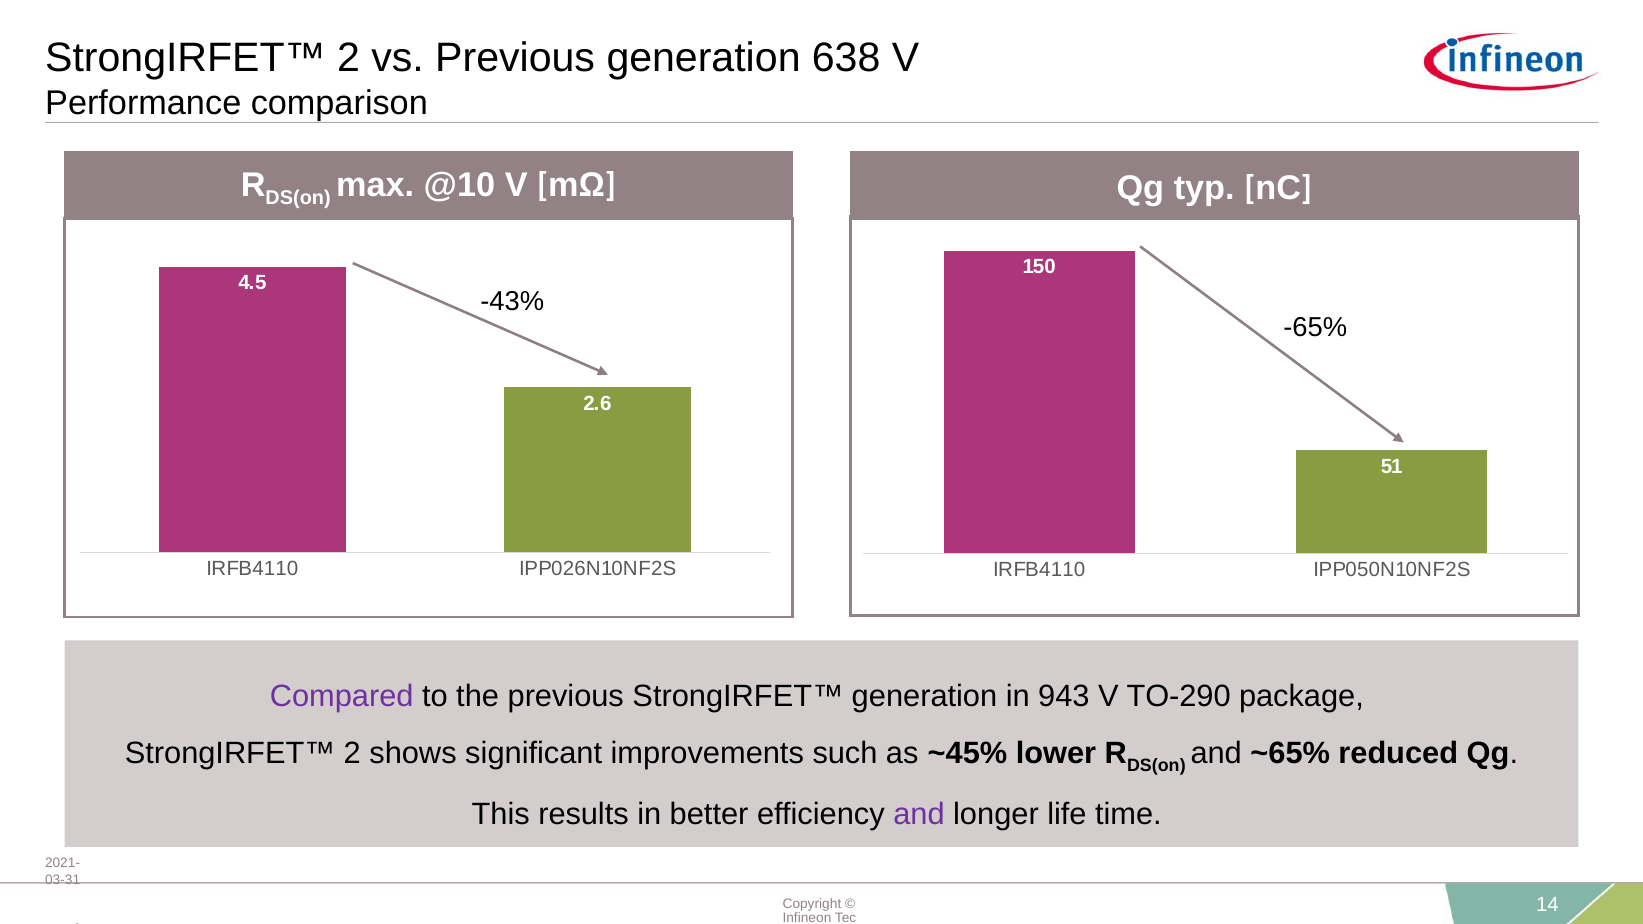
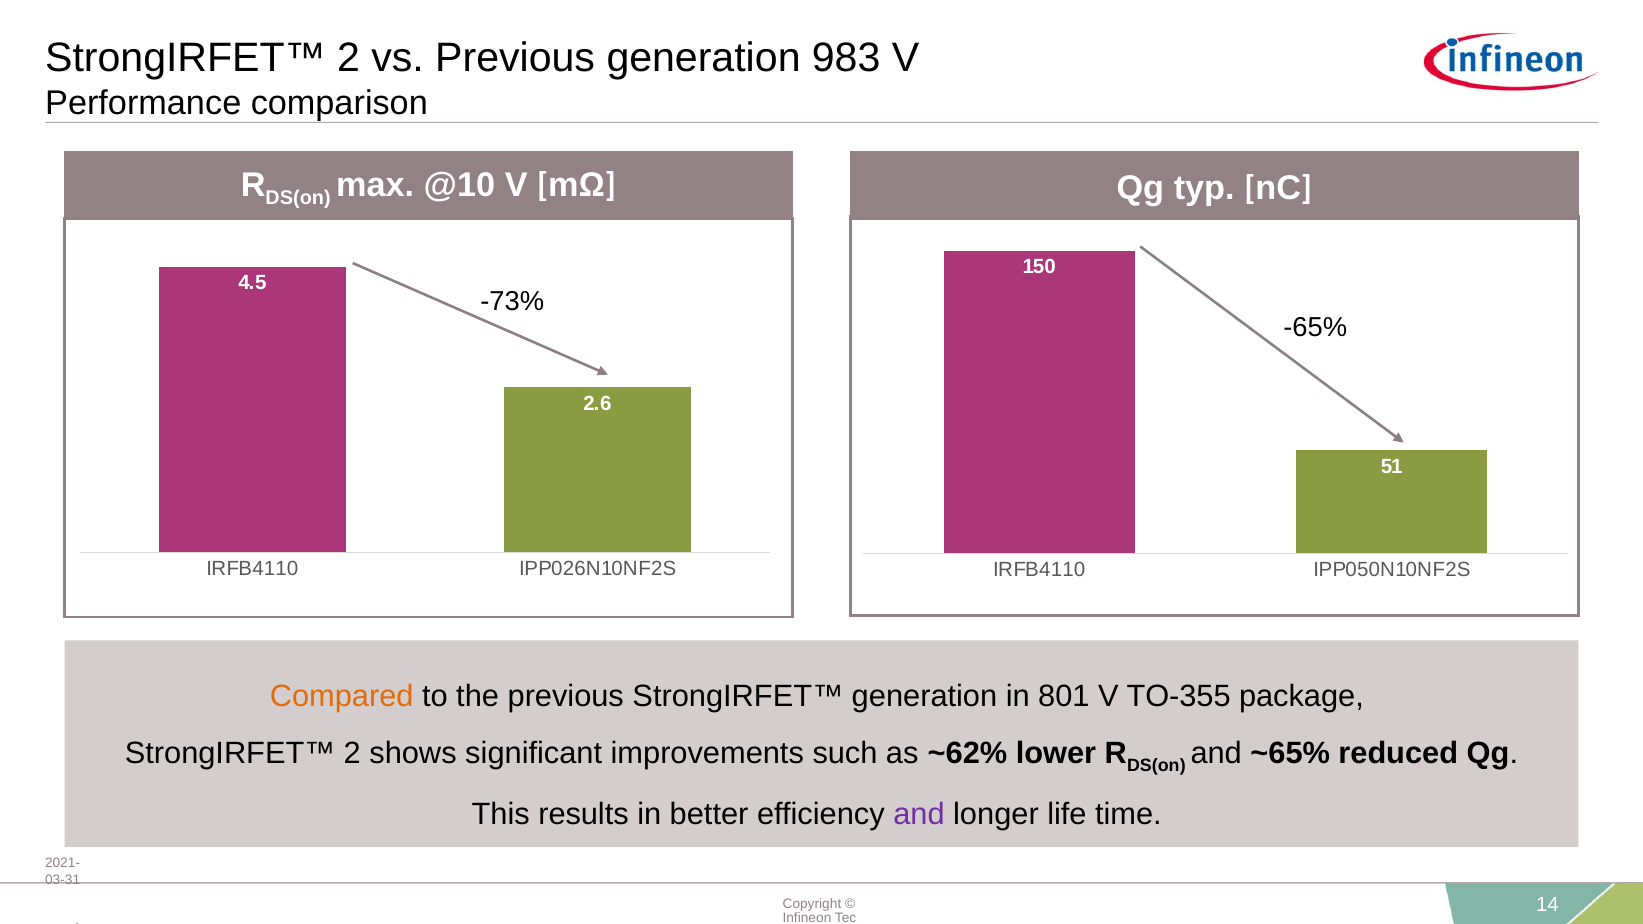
638: 638 -> 983
-43%: -43% -> -73%
Compared colour: purple -> orange
943: 943 -> 801
TO-290: TO-290 -> TO-355
~45%: ~45% -> ~62%
